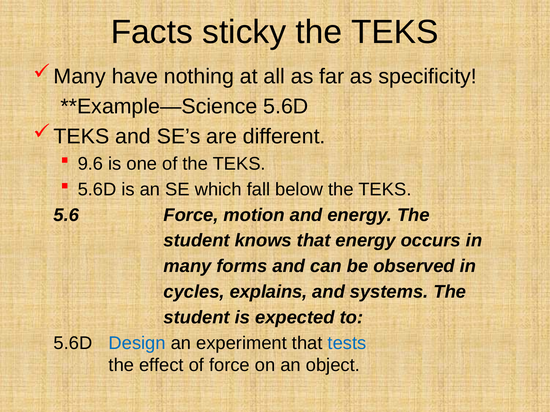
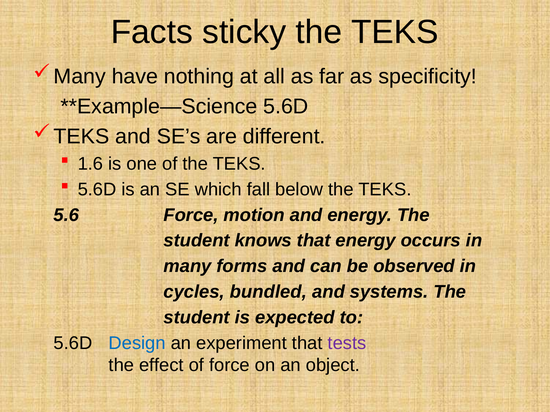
9.6: 9.6 -> 1.6
explains: explains -> bundled
tests colour: blue -> purple
